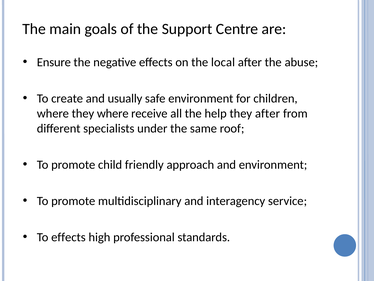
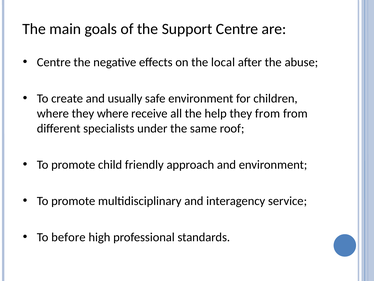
Ensure at (54, 62): Ensure -> Centre
they after: after -> from
To effects: effects -> before
